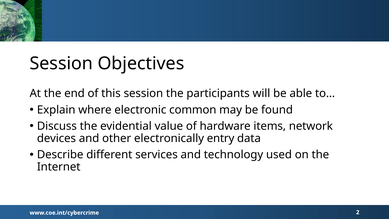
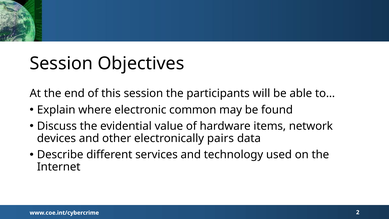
entry: entry -> pairs
